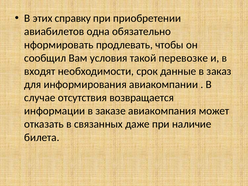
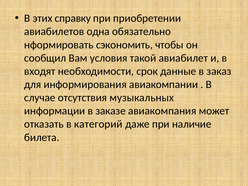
продлевать: продлевать -> сэкономить
перевозке: перевозке -> авиабилет
возвращается: возвращается -> музыкальных
связанных: связанных -> категорий
